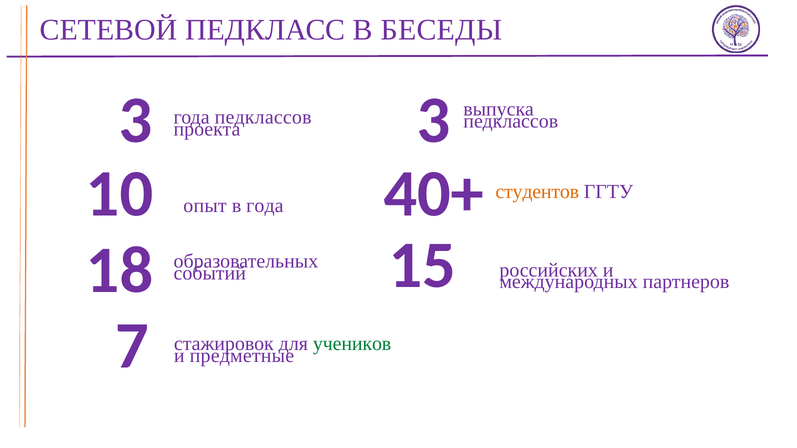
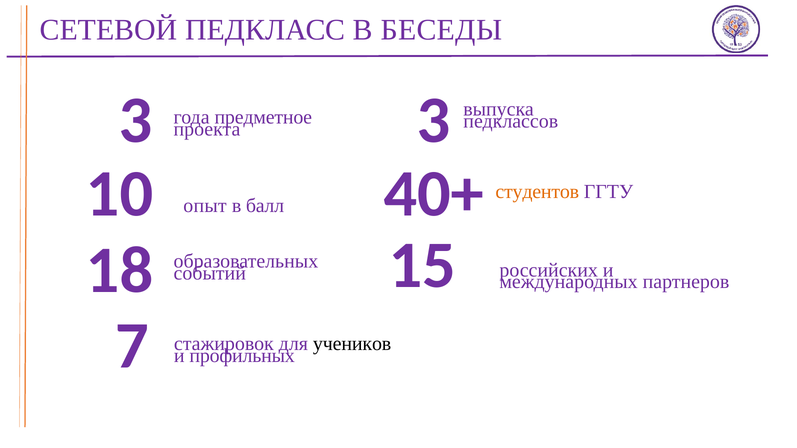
педклассов at (263, 117): педклассов -> предметное
в года: года -> балл
учеников colour: green -> black
предметные: предметные -> профильных
